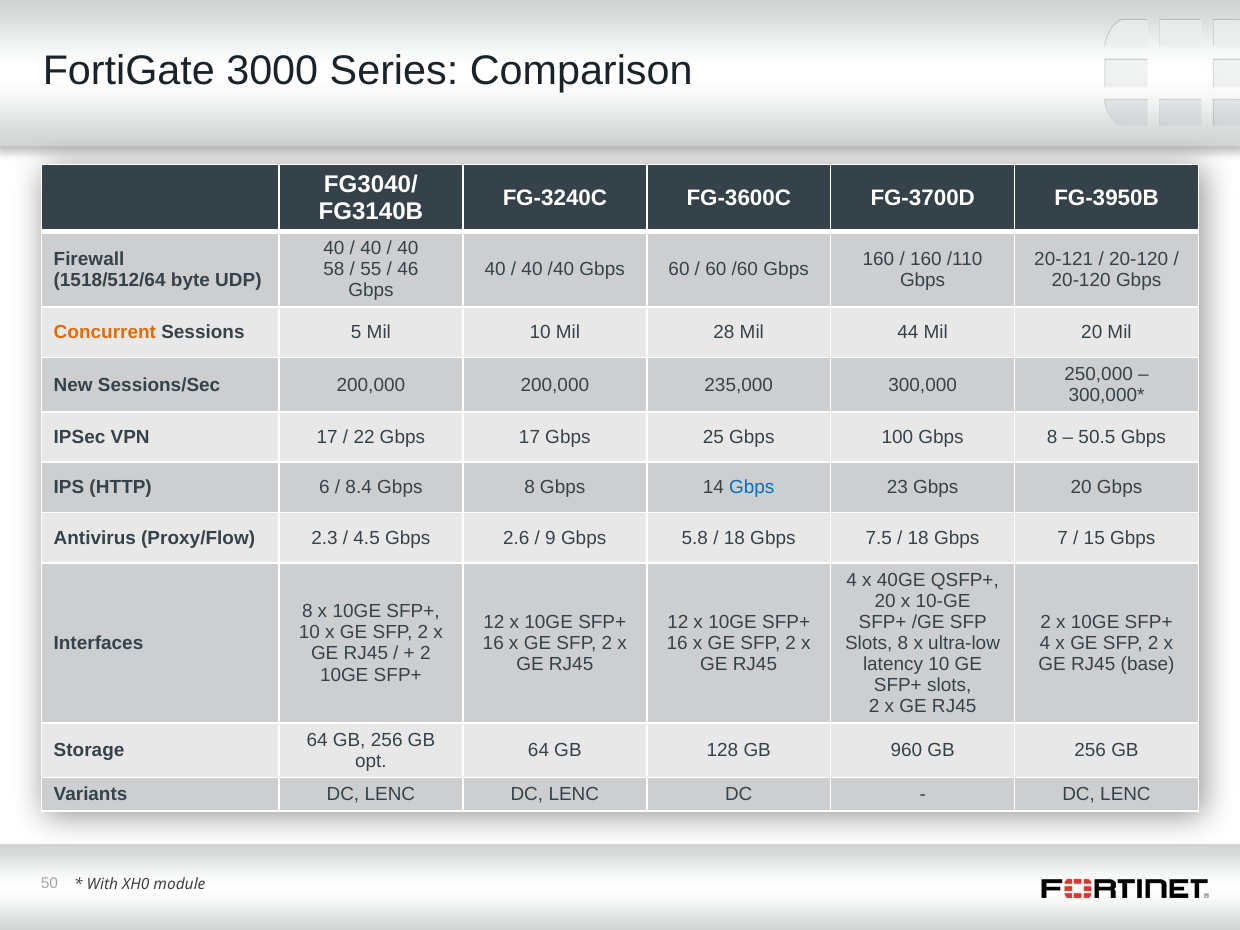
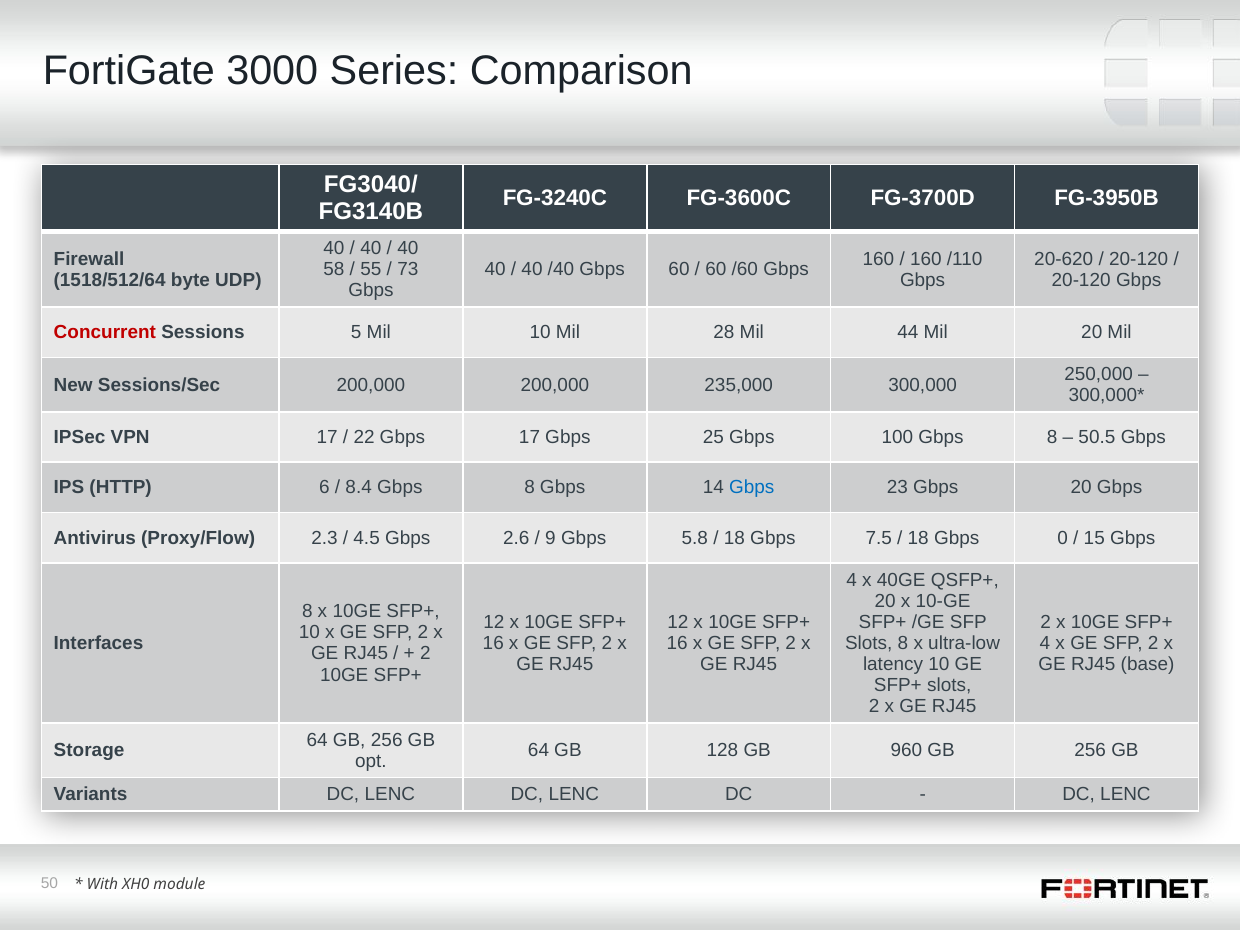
20-121: 20-121 -> 20-620
46: 46 -> 73
Concurrent colour: orange -> red
7: 7 -> 0
